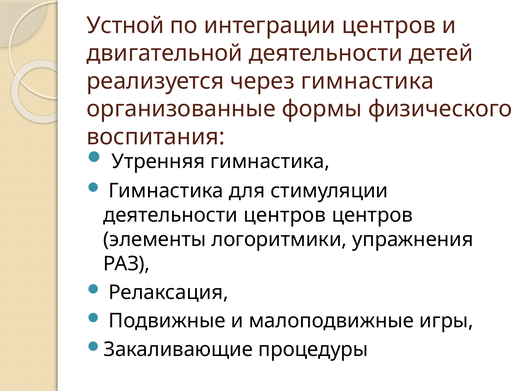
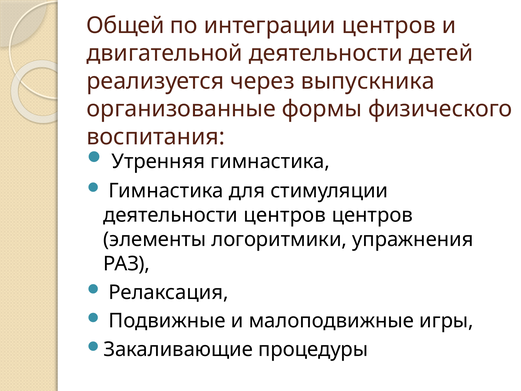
Устной: Устной -> Общей
через гимнастика: гимнастика -> выпускника
